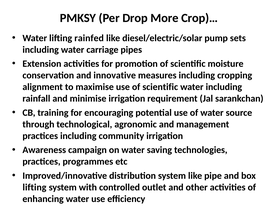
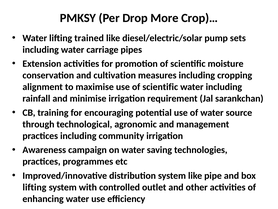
rainfed: rainfed -> trained
innovative: innovative -> cultivation
